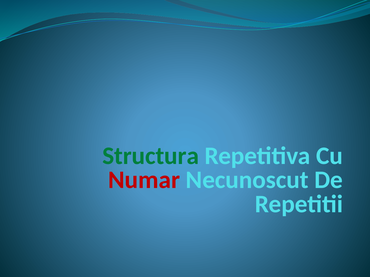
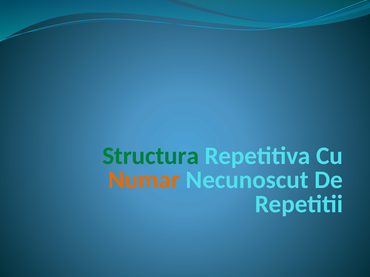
Numar colour: red -> orange
